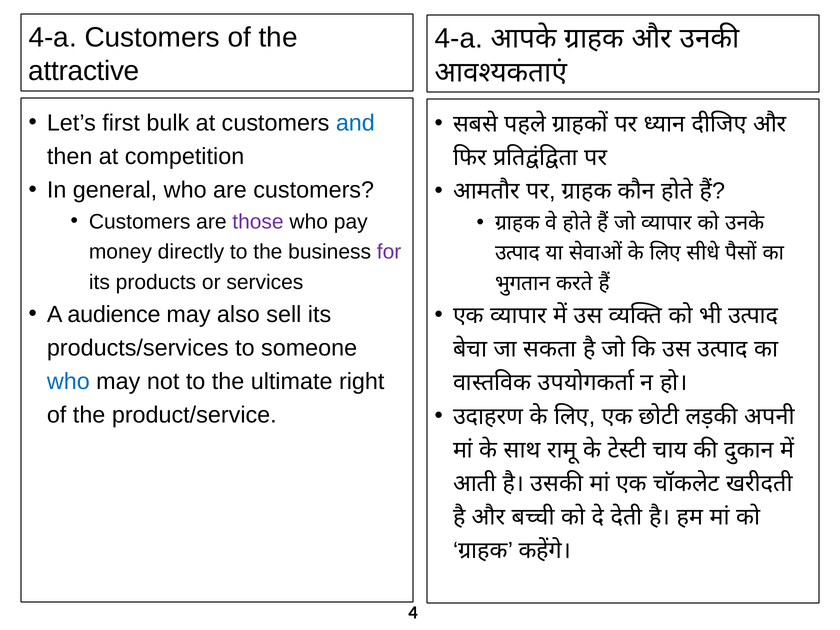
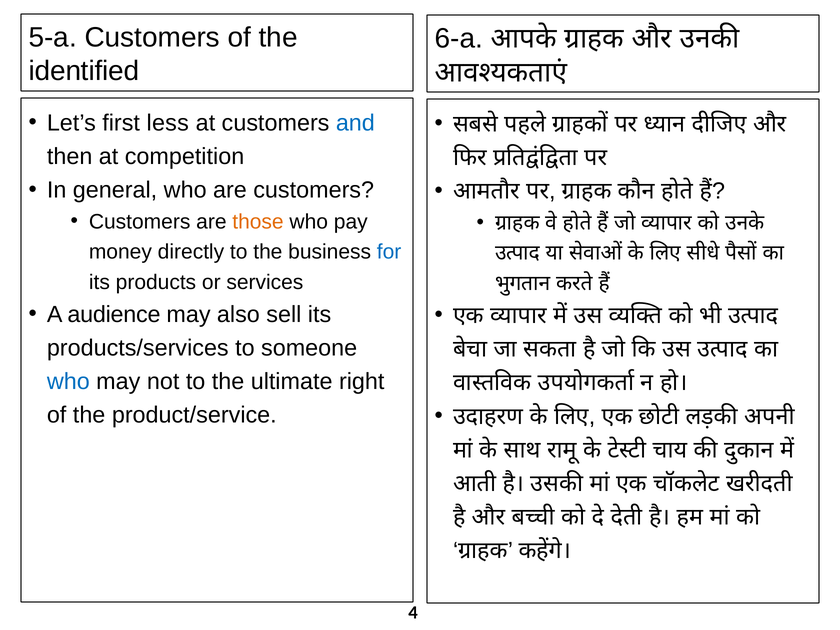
4-a at (53, 38): 4-a -> 5-a
4-a at (459, 39): 4-a -> 6-a
attractive: attractive -> identified
bulk: bulk -> less
those colour: purple -> orange
for colour: purple -> blue
